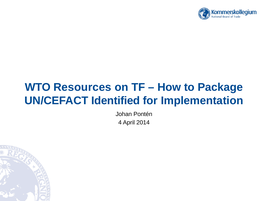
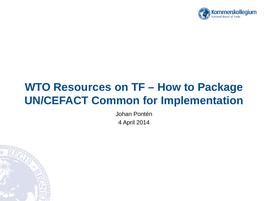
Identified: Identified -> Common
